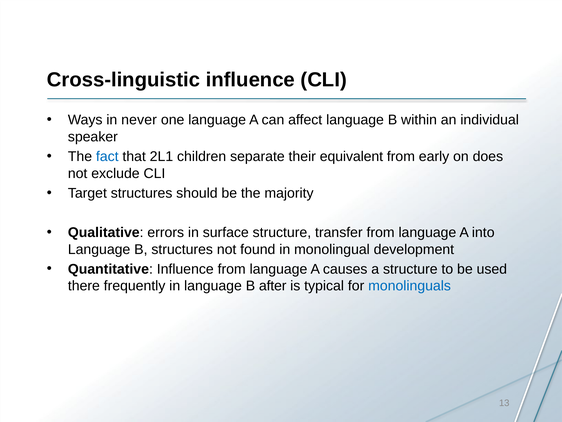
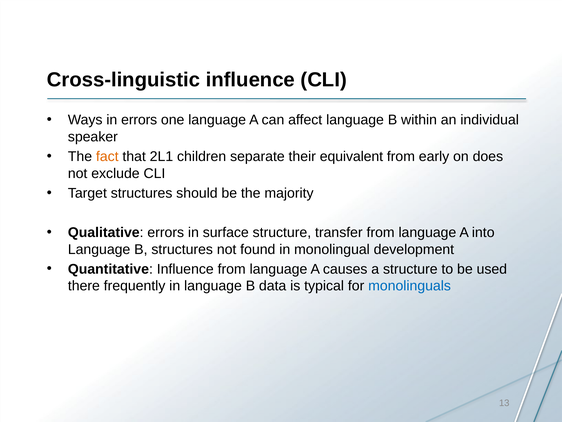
in never: never -> errors
fact colour: blue -> orange
after: after -> data
